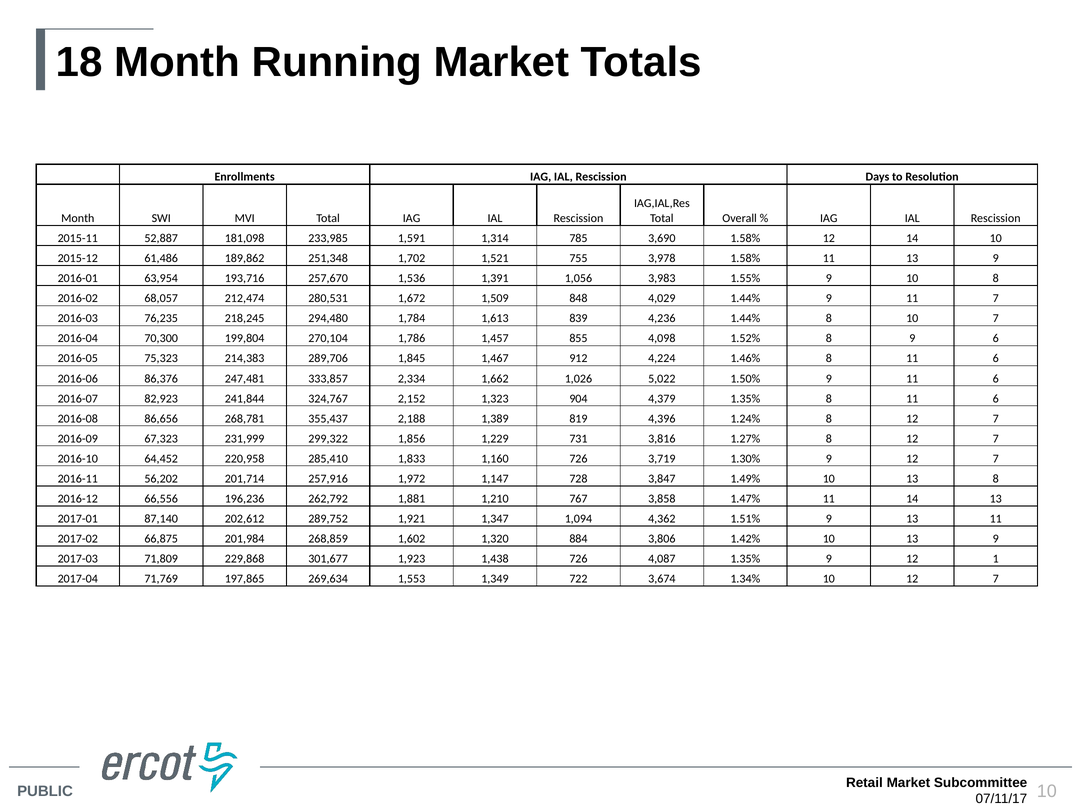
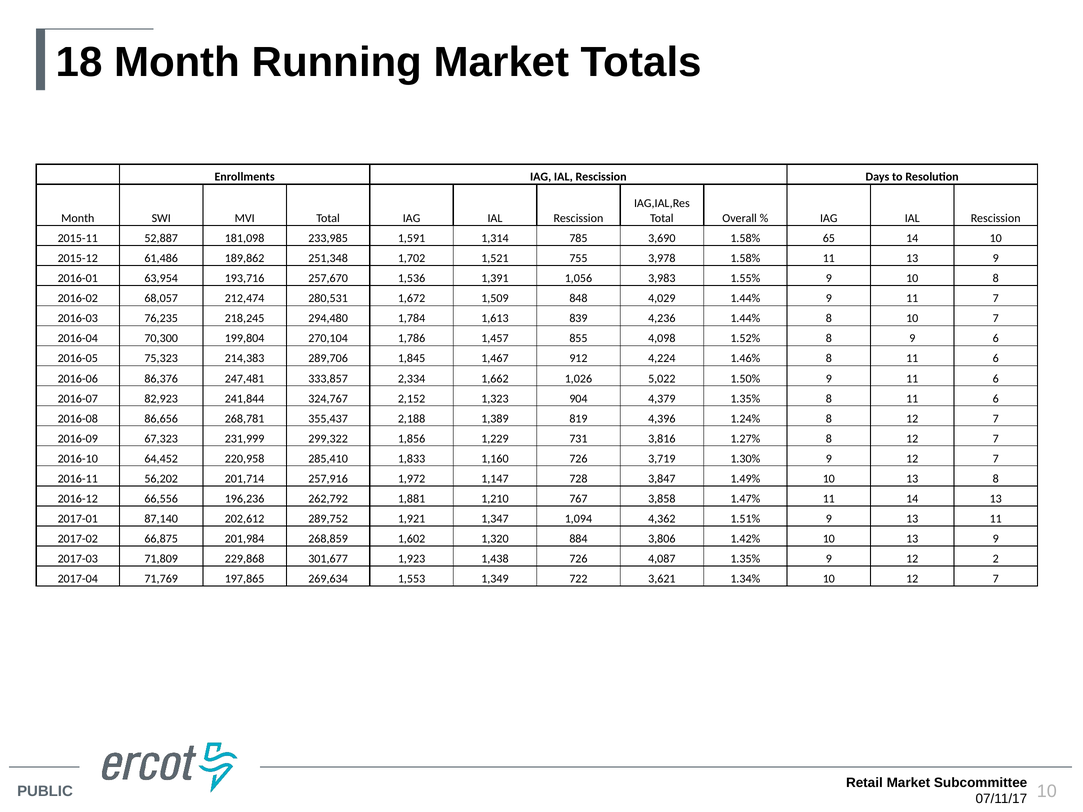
1.58% 12: 12 -> 65
1: 1 -> 2
3,674: 3,674 -> 3,621
